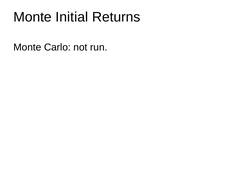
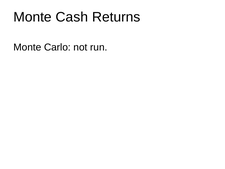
Initial: Initial -> Cash
